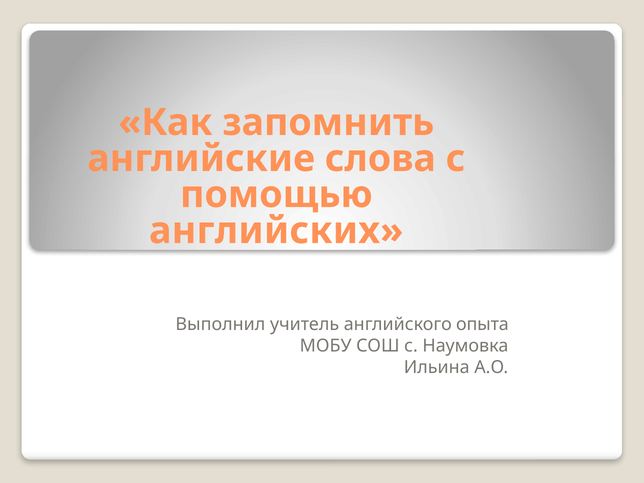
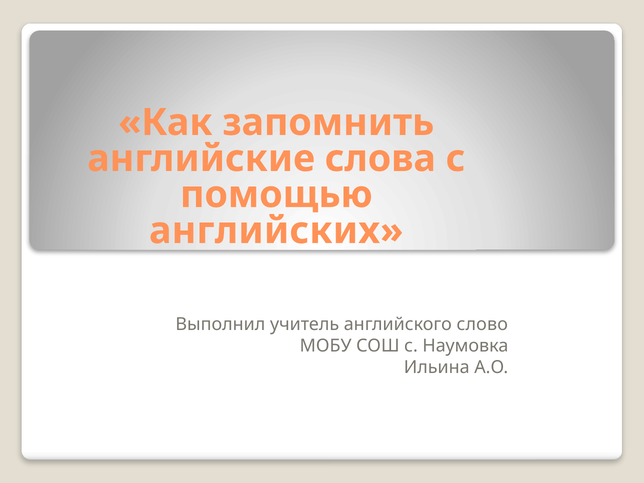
опыта: опыта -> слово
